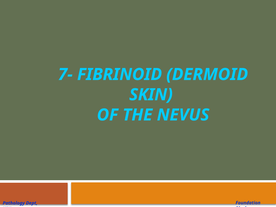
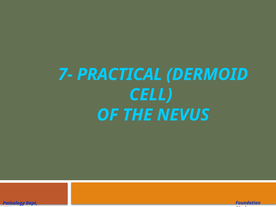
FIBRINOID: FIBRINOID -> PRACTICAL
SKIN: SKIN -> CELL
